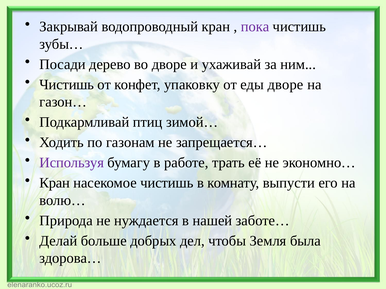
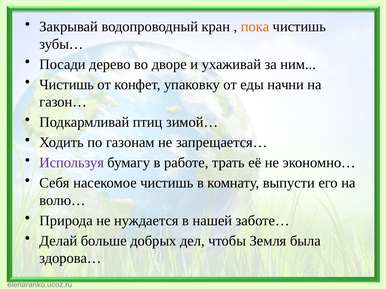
пока colour: purple -> orange
еды дворе: дворе -> начни
Кран at (55, 183): Кран -> Себя
